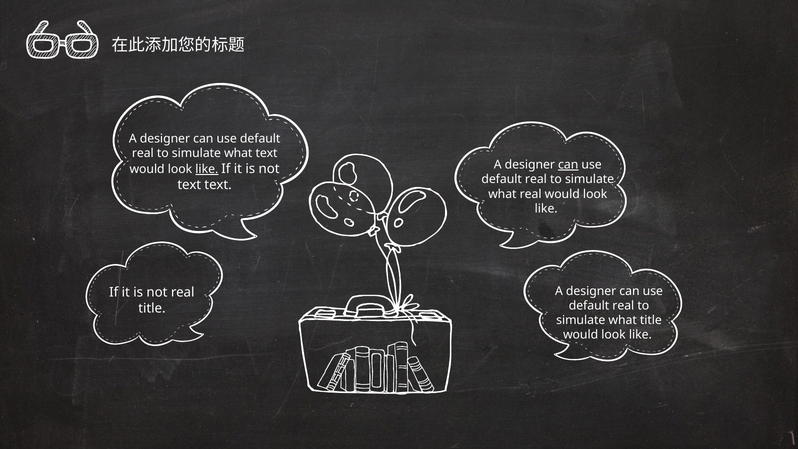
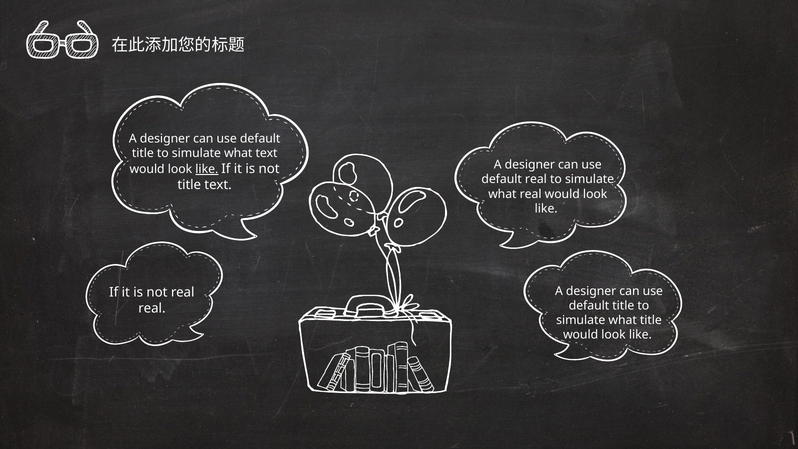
real at (143, 153): real -> title
can at (568, 165) underline: present -> none
text at (189, 185): text -> title
real at (623, 306): real -> title
title at (152, 308): title -> real
